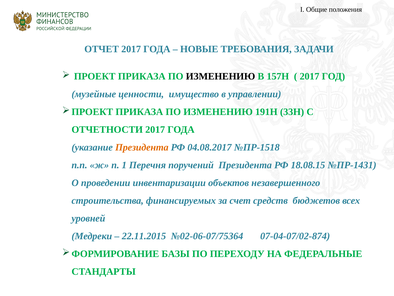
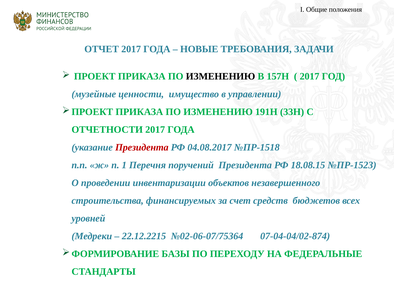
Президента at (142, 147) colour: orange -> red
№ПР-1431: №ПР-1431 -> №ПР-1523
22.11.2015: 22.11.2015 -> 22.12.2215
07-04-07/02-874: 07-04-07/02-874 -> 07-04-04/02-874
